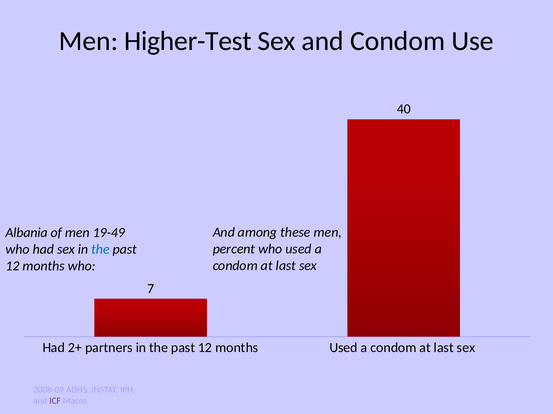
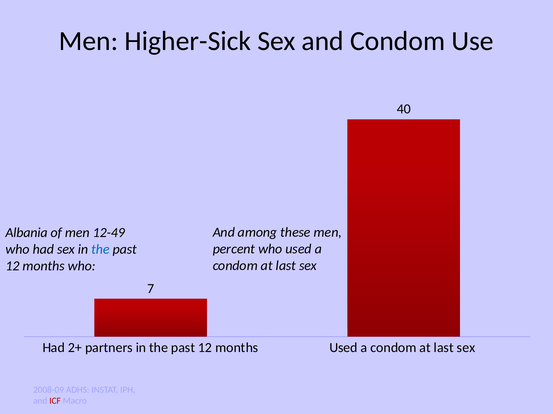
Higher-Test: Higher-Test -> Higher-Sick
19-49: 19-49 -> 12-49
ICF colour: purple -> red
